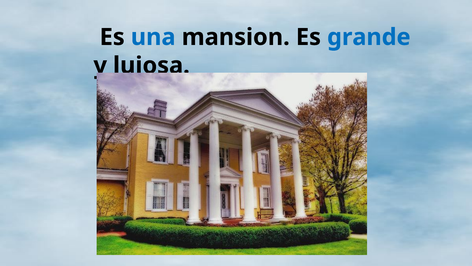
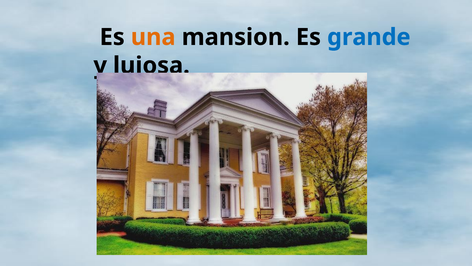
una colour: blue -> orange
